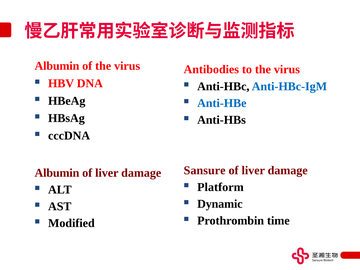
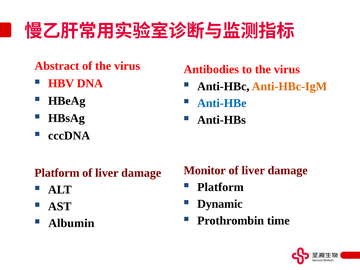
Albumin at (57, 66): Albumin -> Abstract
Anti-HBc-IgM colour: blue -> orange
Sansure: Sansure -> Monitor
Albumin at (57, 173): Albumin -> Platform
Modified: Modified -> Albumin
